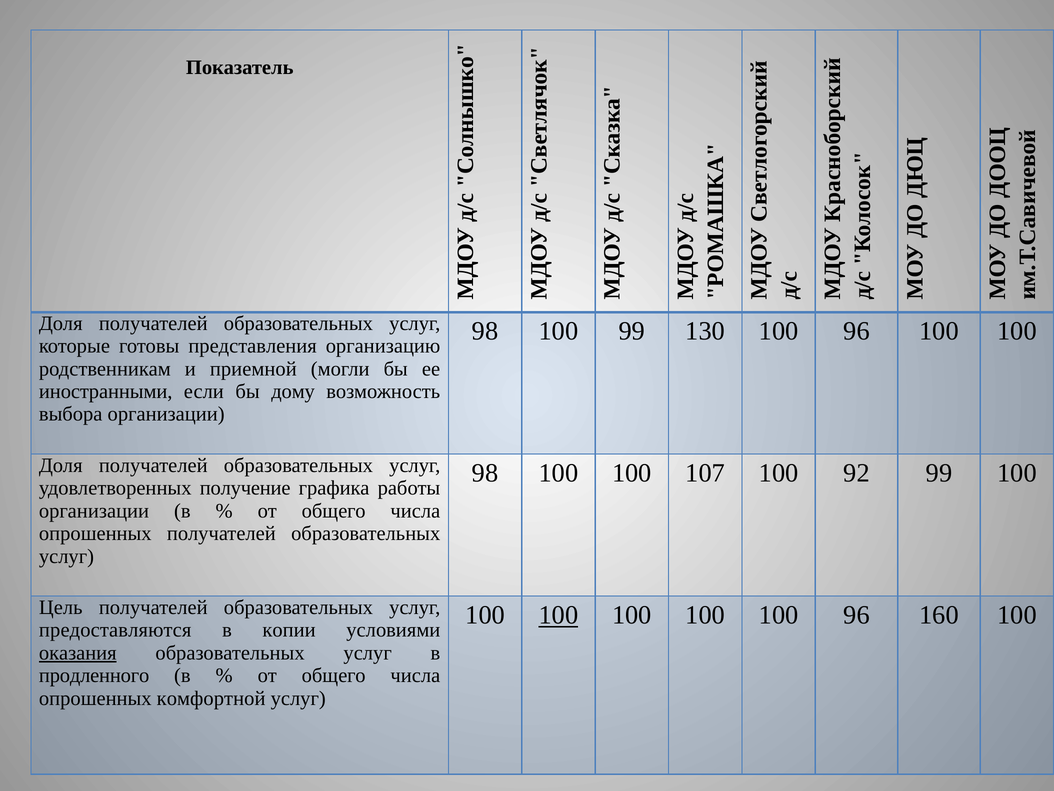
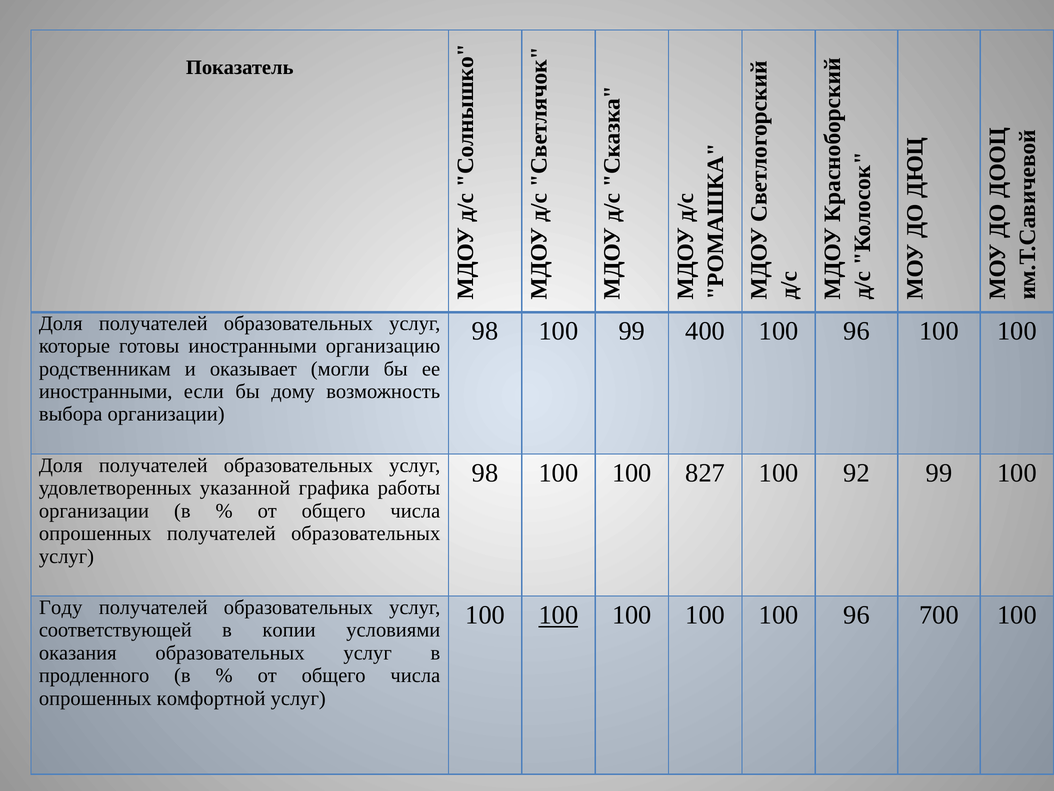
130: 130 -> 400
готовы представления: представления -> иностранными
приемной: приемной -> оказывает
107: 107 -> 827
получение: получение -> указанной
Цель: Цель -> Году
160: 160 -> 700
предоставляются: предоставляются -> соответствующей
оказания underline: present -> none
